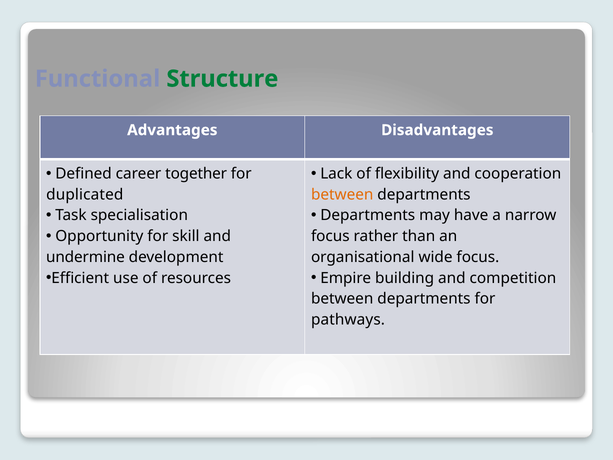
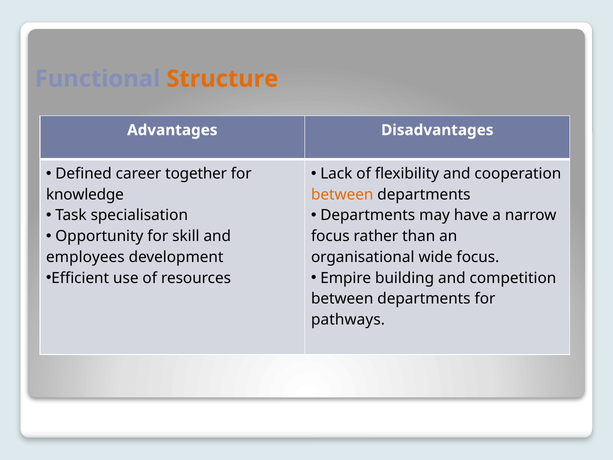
Structure colour: green -> orange
duplicated: duplicated -> knowledge
undermine: undermine -> employees
